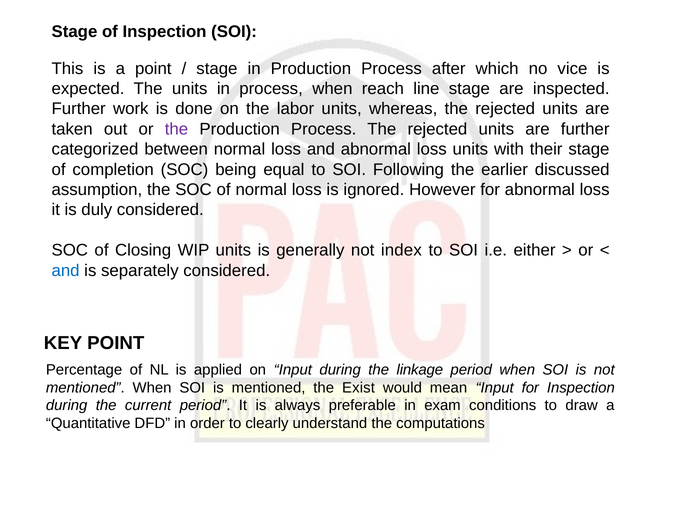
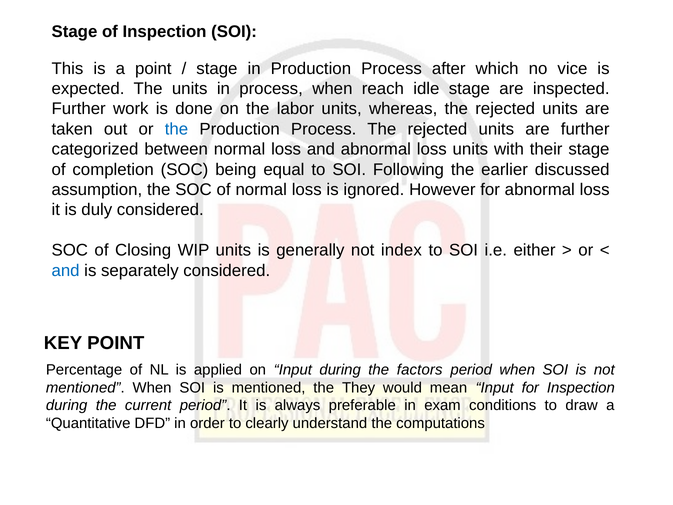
line: line -> idle
the at (176, 129) colour: purple -> blue
linkage: linkage -> factors
Exist: Exist -> They
